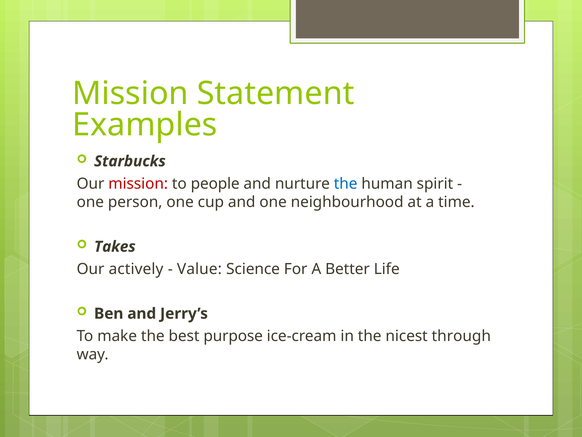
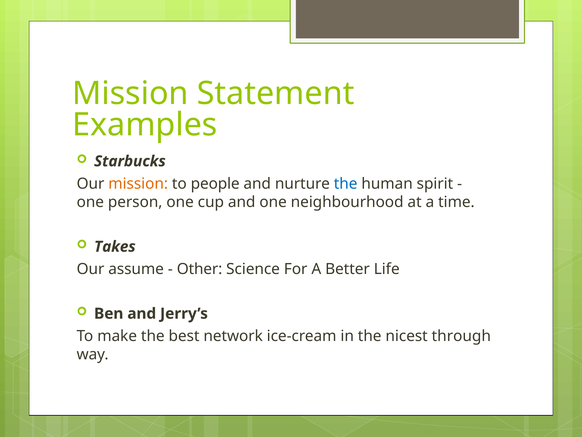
mission at (138, 183) colour: red -> orange
actively: actively -> assume
Value: Value -> Other
purpose: purpose -> network
